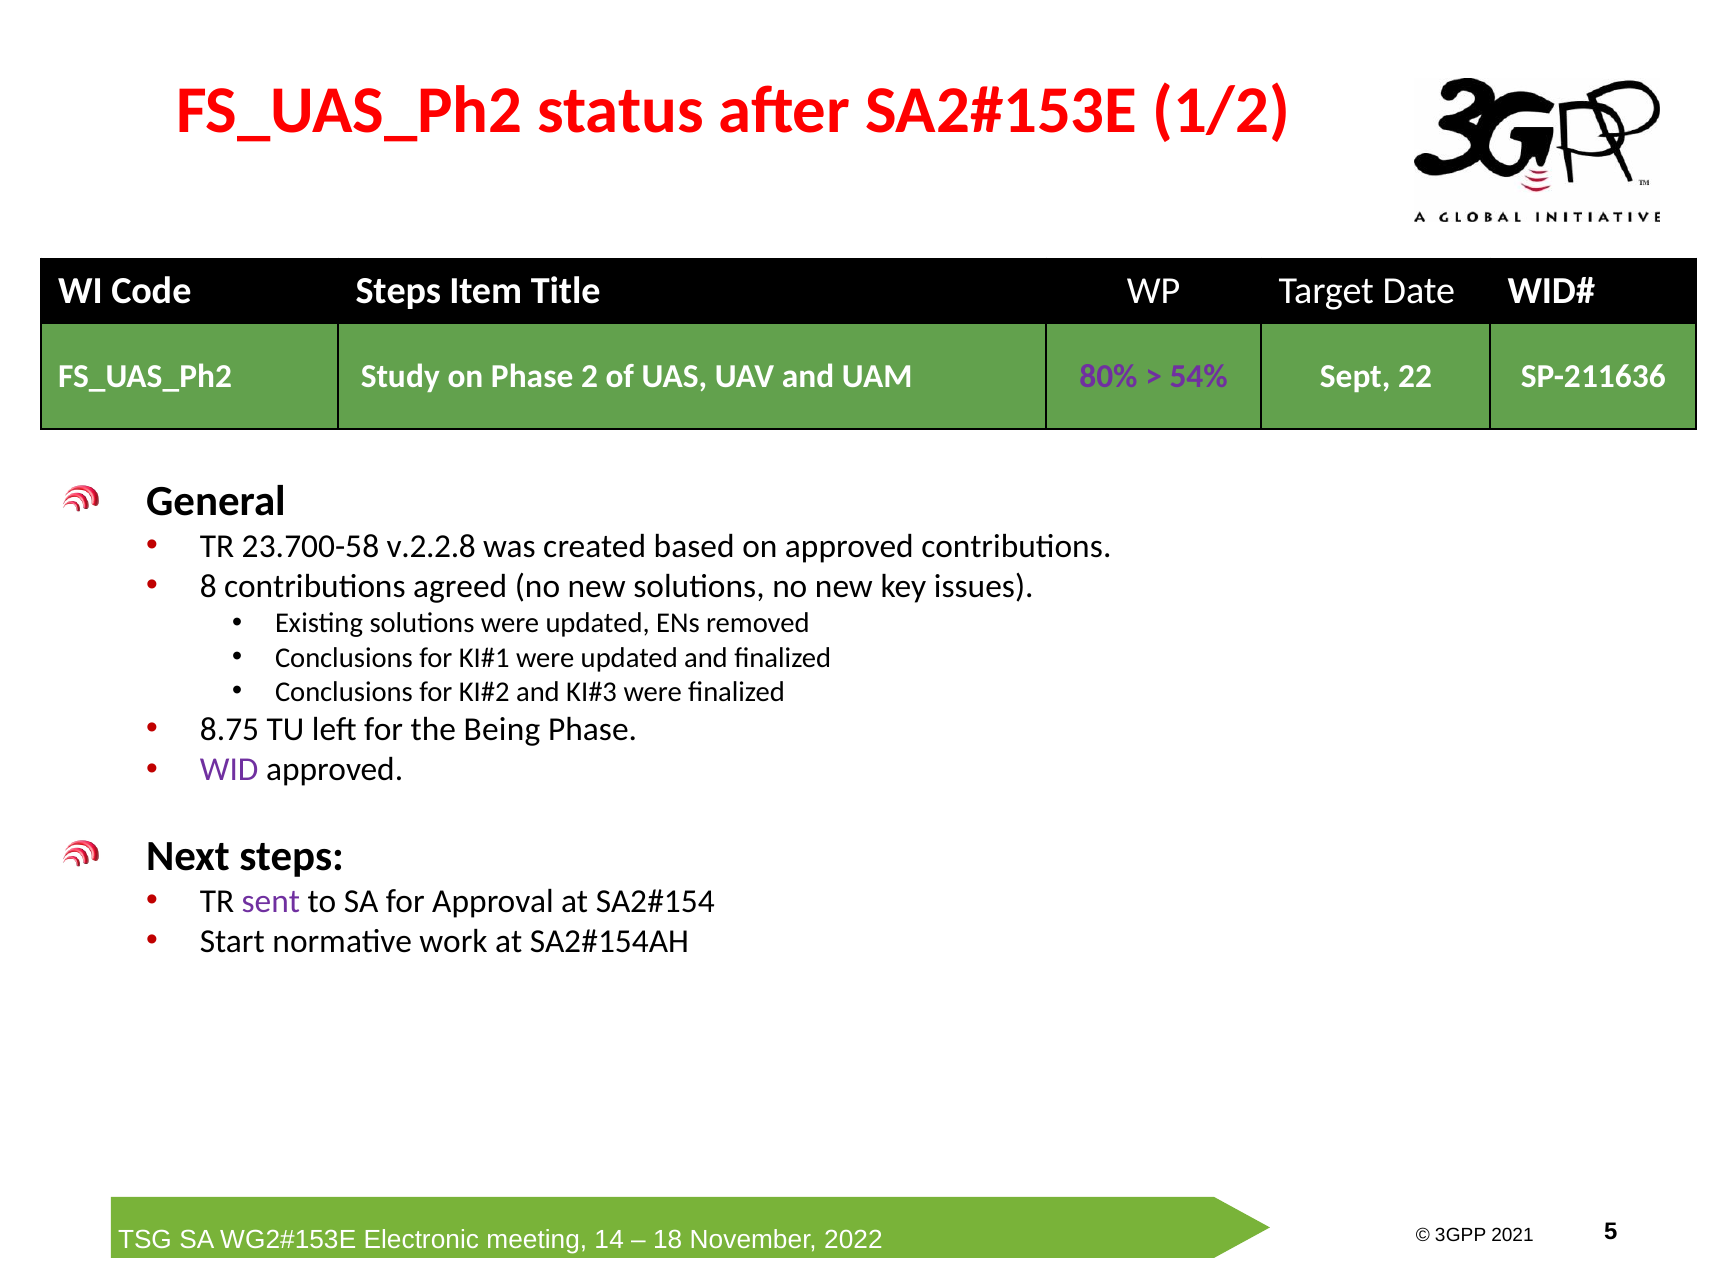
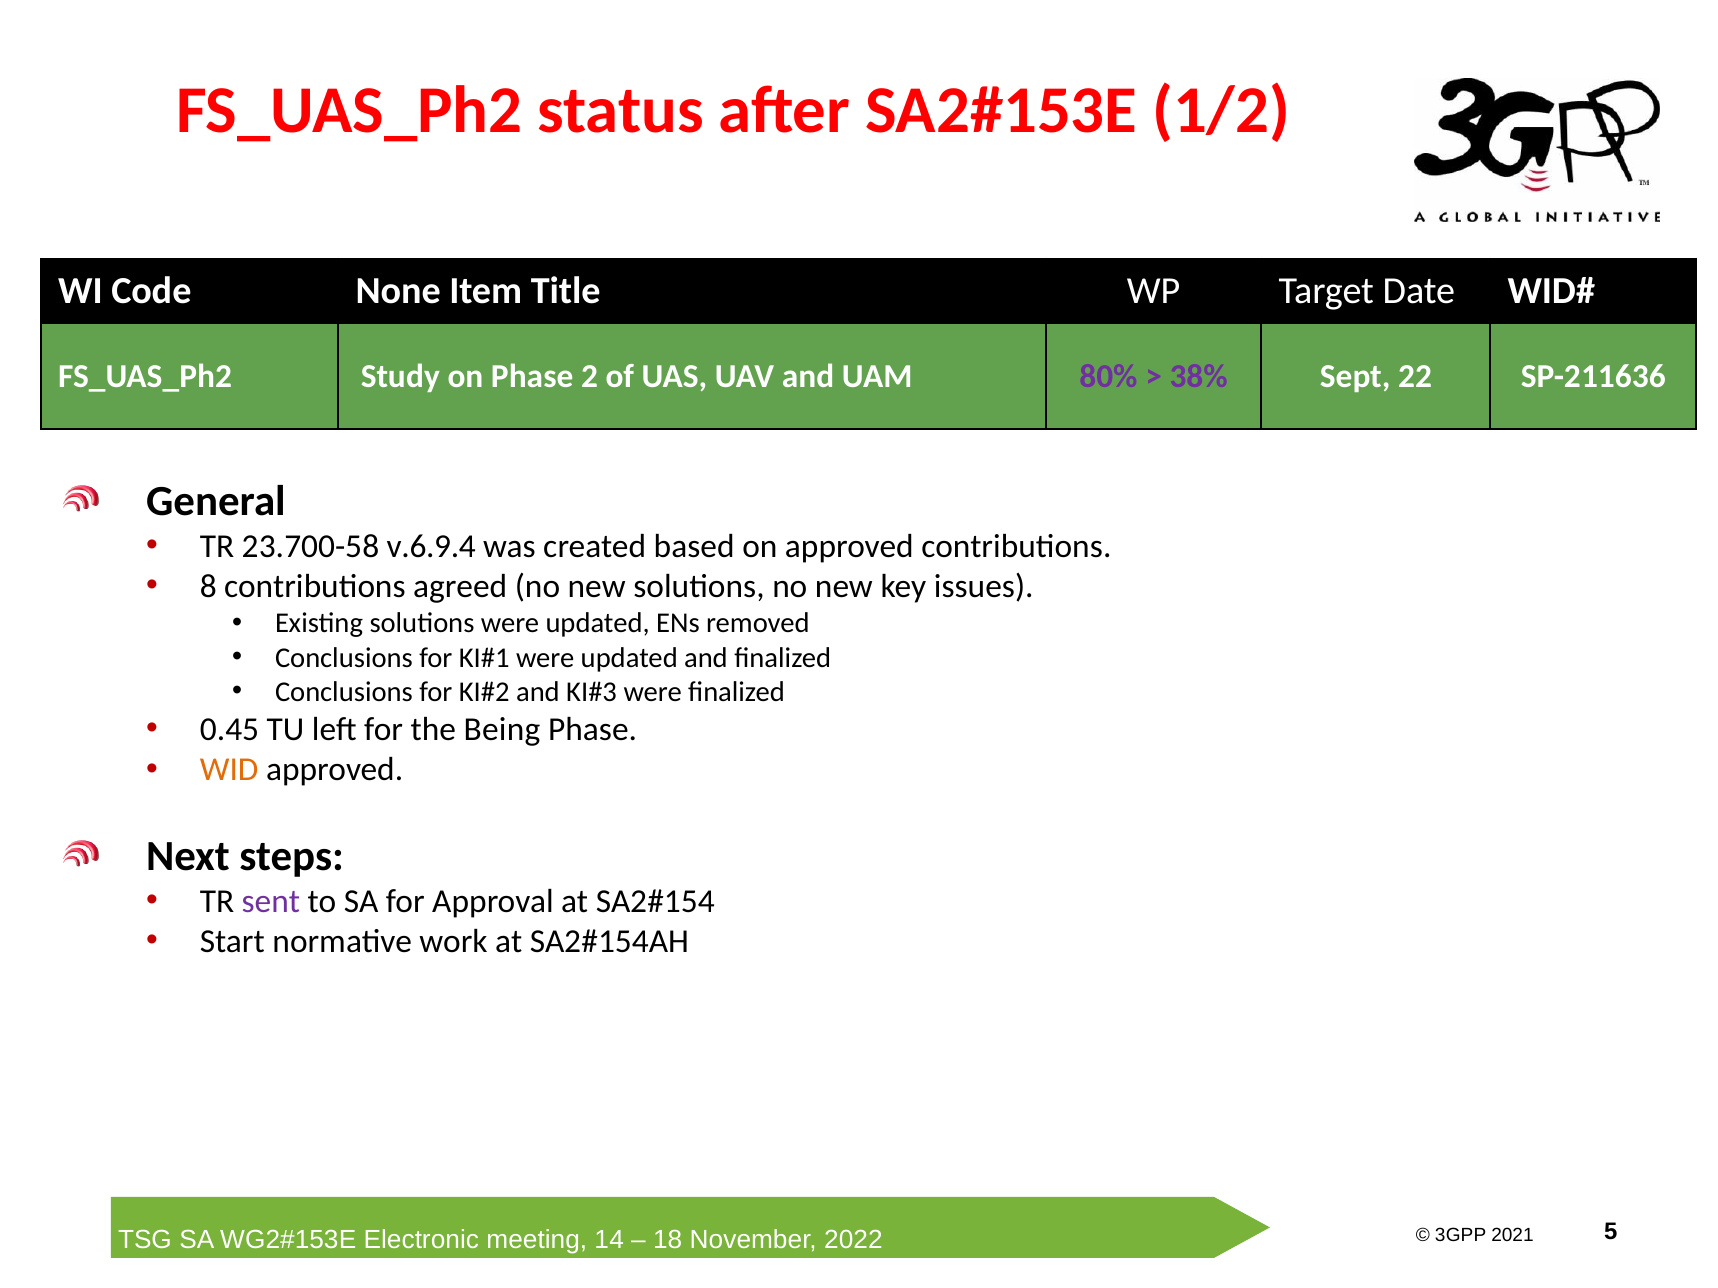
Code Steps: Steps -> None
54%: 54% -> 38%
v.2.2.8: v.2.2.8 -> v.6.9.4
8.75: 8.75 -> 0.45
WID colour: purple -> orange
